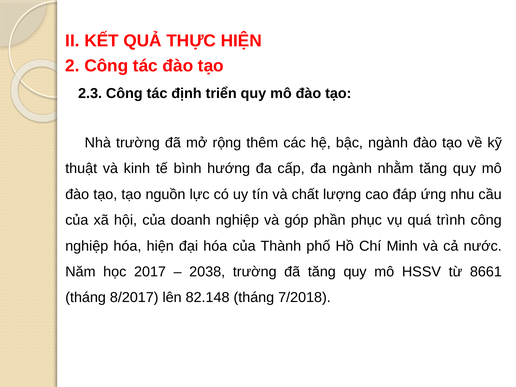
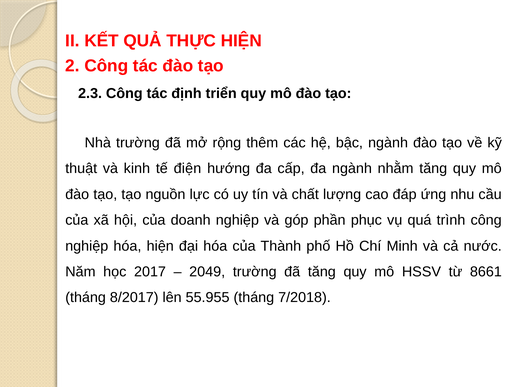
bình: bình -> điện
2038: 2038 -> 2049
82.148: 82.148 -> 55.955
